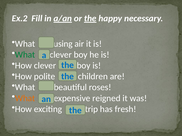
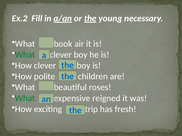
happy: happy -> young
using: using -> book
What at (25, 99) colour: orange -> green
